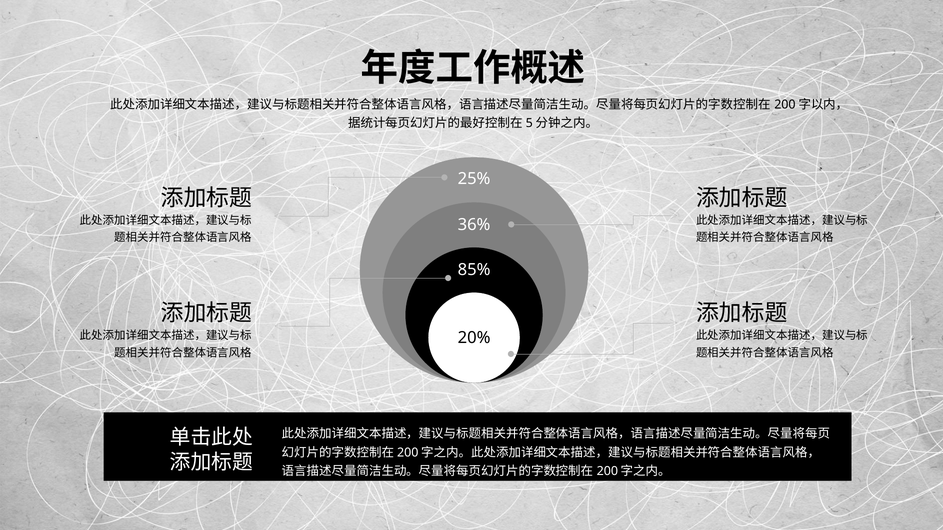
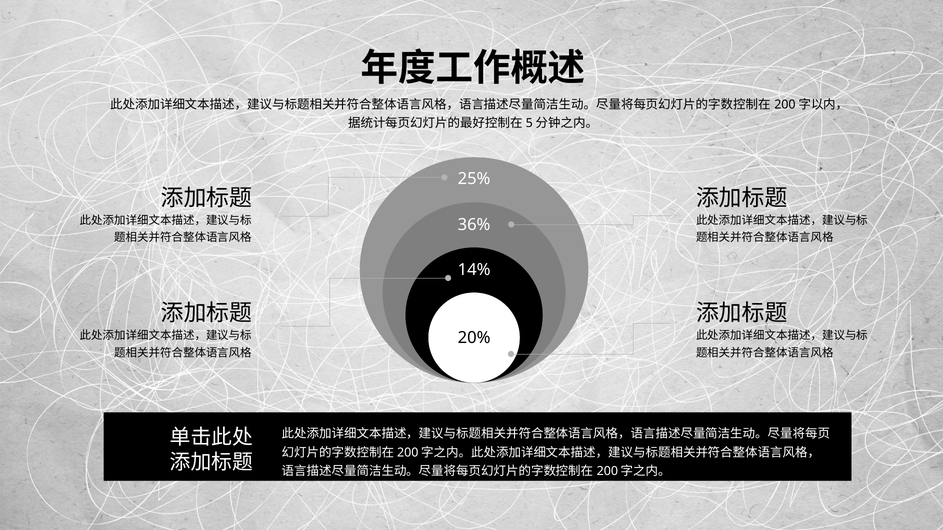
85%: 85% -> 14%
